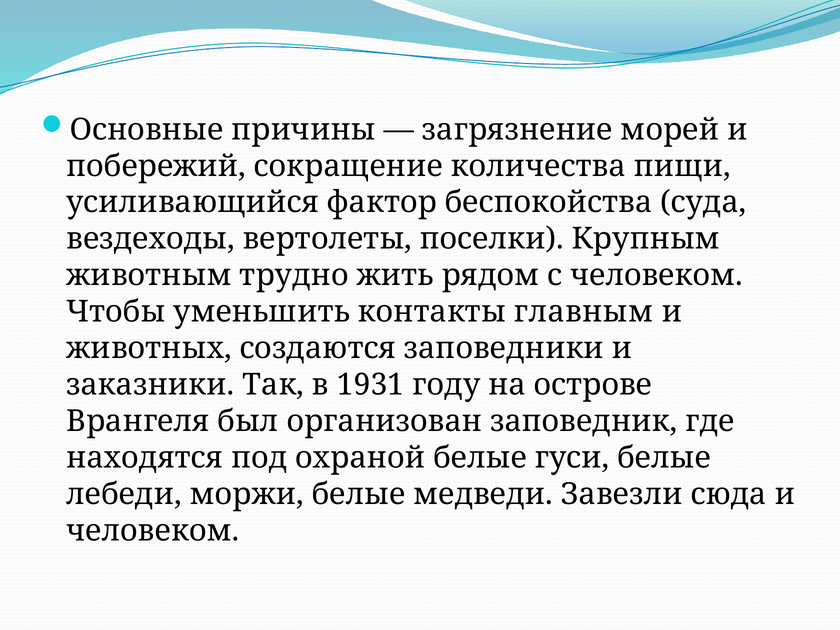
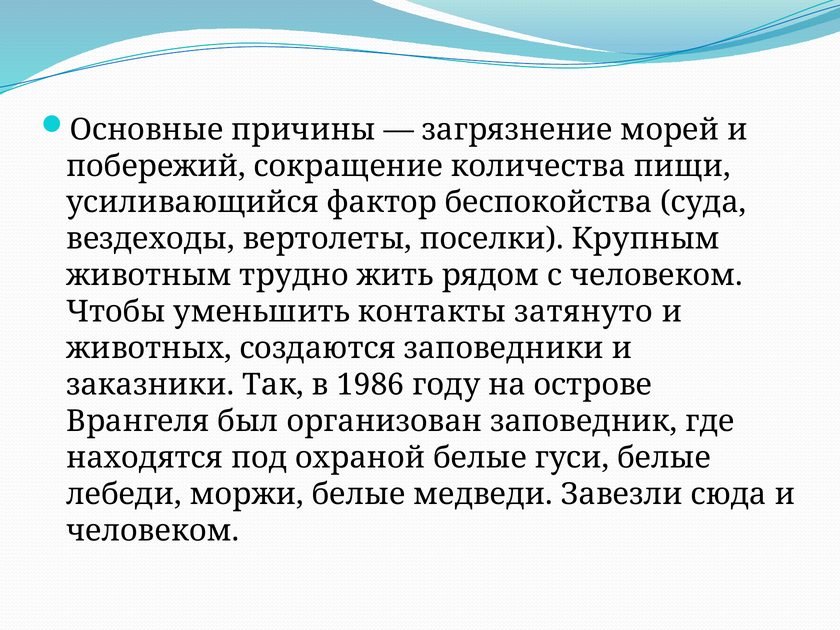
главным: главным -> затянуто
1931: 1931 -> 1986
